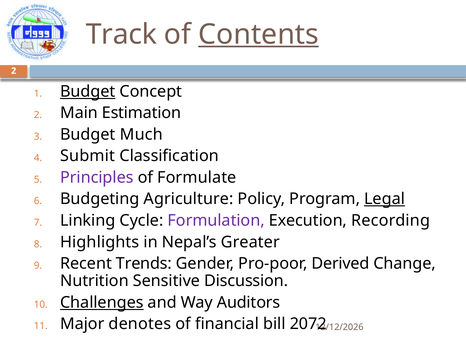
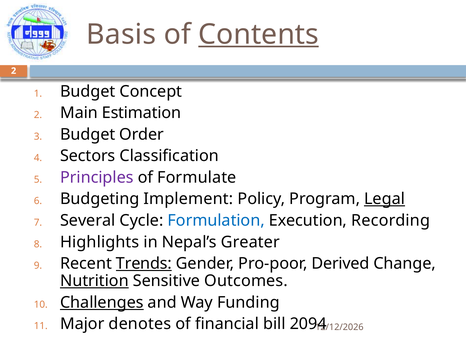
Track: Track -> Basis
Budget at (88, 92) underline: present -> none
Much: Much -> Order
Submit: Submit -> Sectors
Agriculture: Agriculture -> Implement
Linking: Linking -> Several
Formulation colour: purple -> blue
Trends underline: none -> present
Nutrition underline: none -> present
Discussion: Discussion -> Outcomes
Auditors: Auditors -> Funding
2072: 2072 -> 2094
